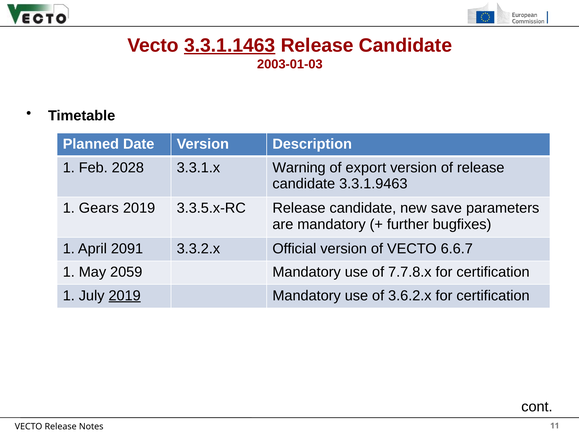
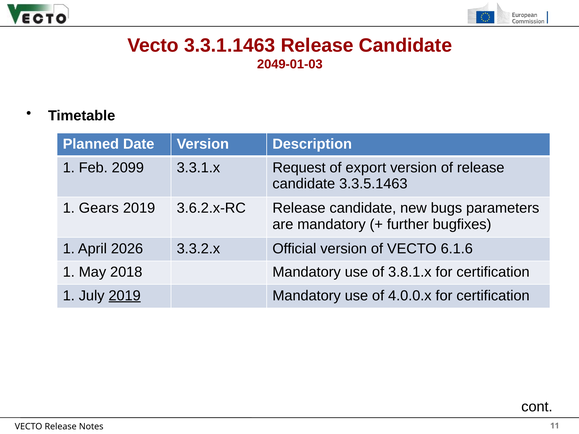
3.3.1.1463 underline: present -> none
2003-01-03: 2003-01-03 -> 2049-01-03
2028: 2028 -> 2099
Warning: Warning -> Request
3.3.1.9463: 3.3.1.9463 -> 3.3.5.1463
3.3.5.x-RC: 3.3.5.x-RC -> 3.6.2.x-RC
save: save -> bugs
2091: 2091 -> 2026
6.6.7: 6.6.7 -> 6.1.6
2059: 2059 -> 2018
7.7.8.x: 7.7.8.x -> 3.8.1.x
3.6.2.x: 3.6.2.x -> 4.0.0.x
